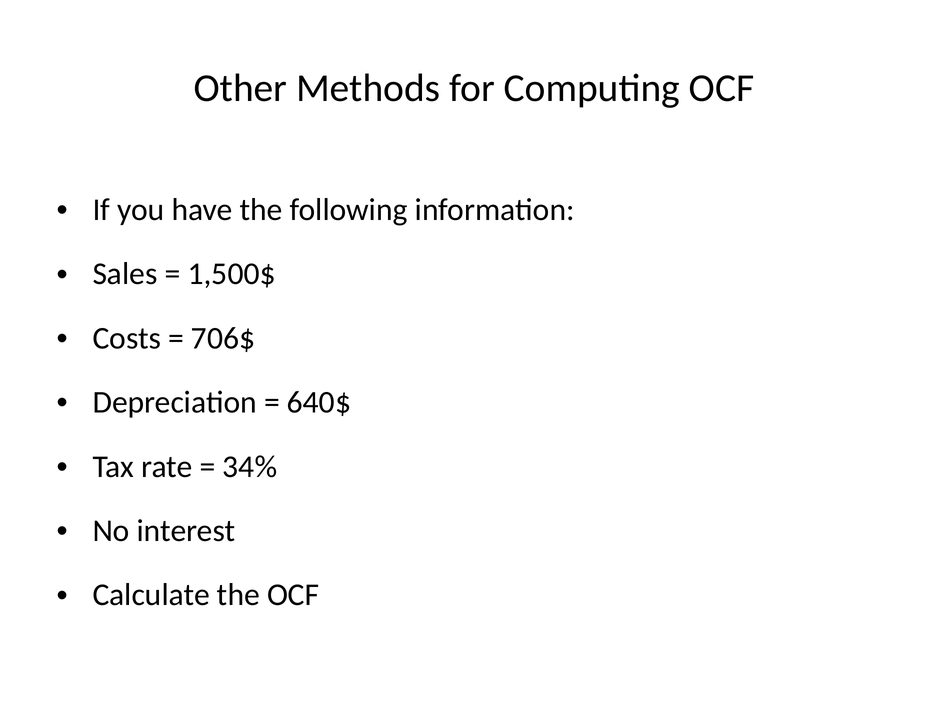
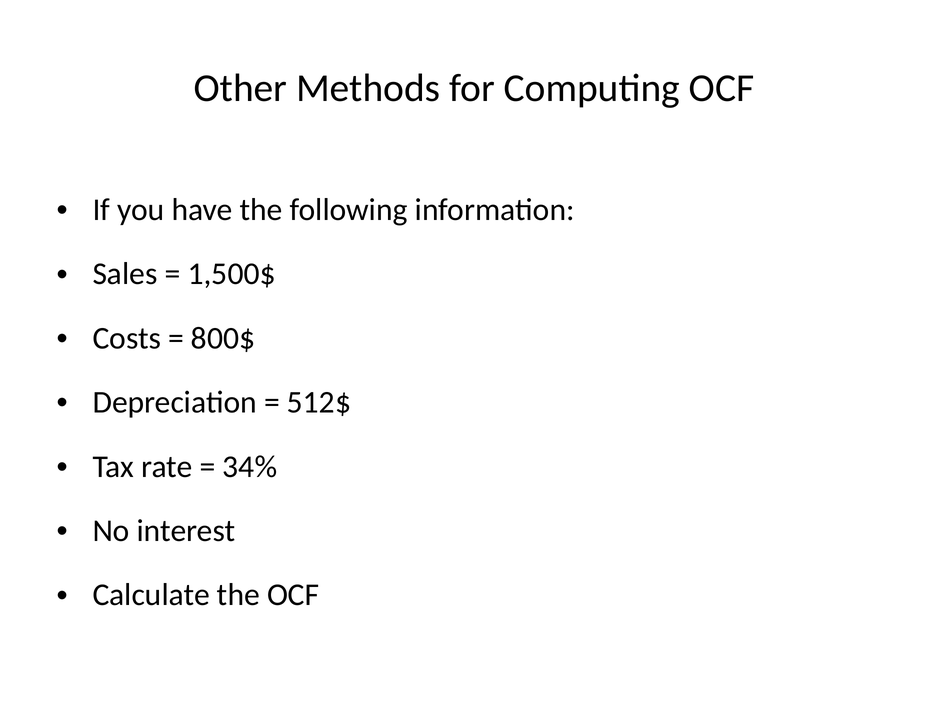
706$: 706$ -> 800$
640$: 640$ -> 512$
